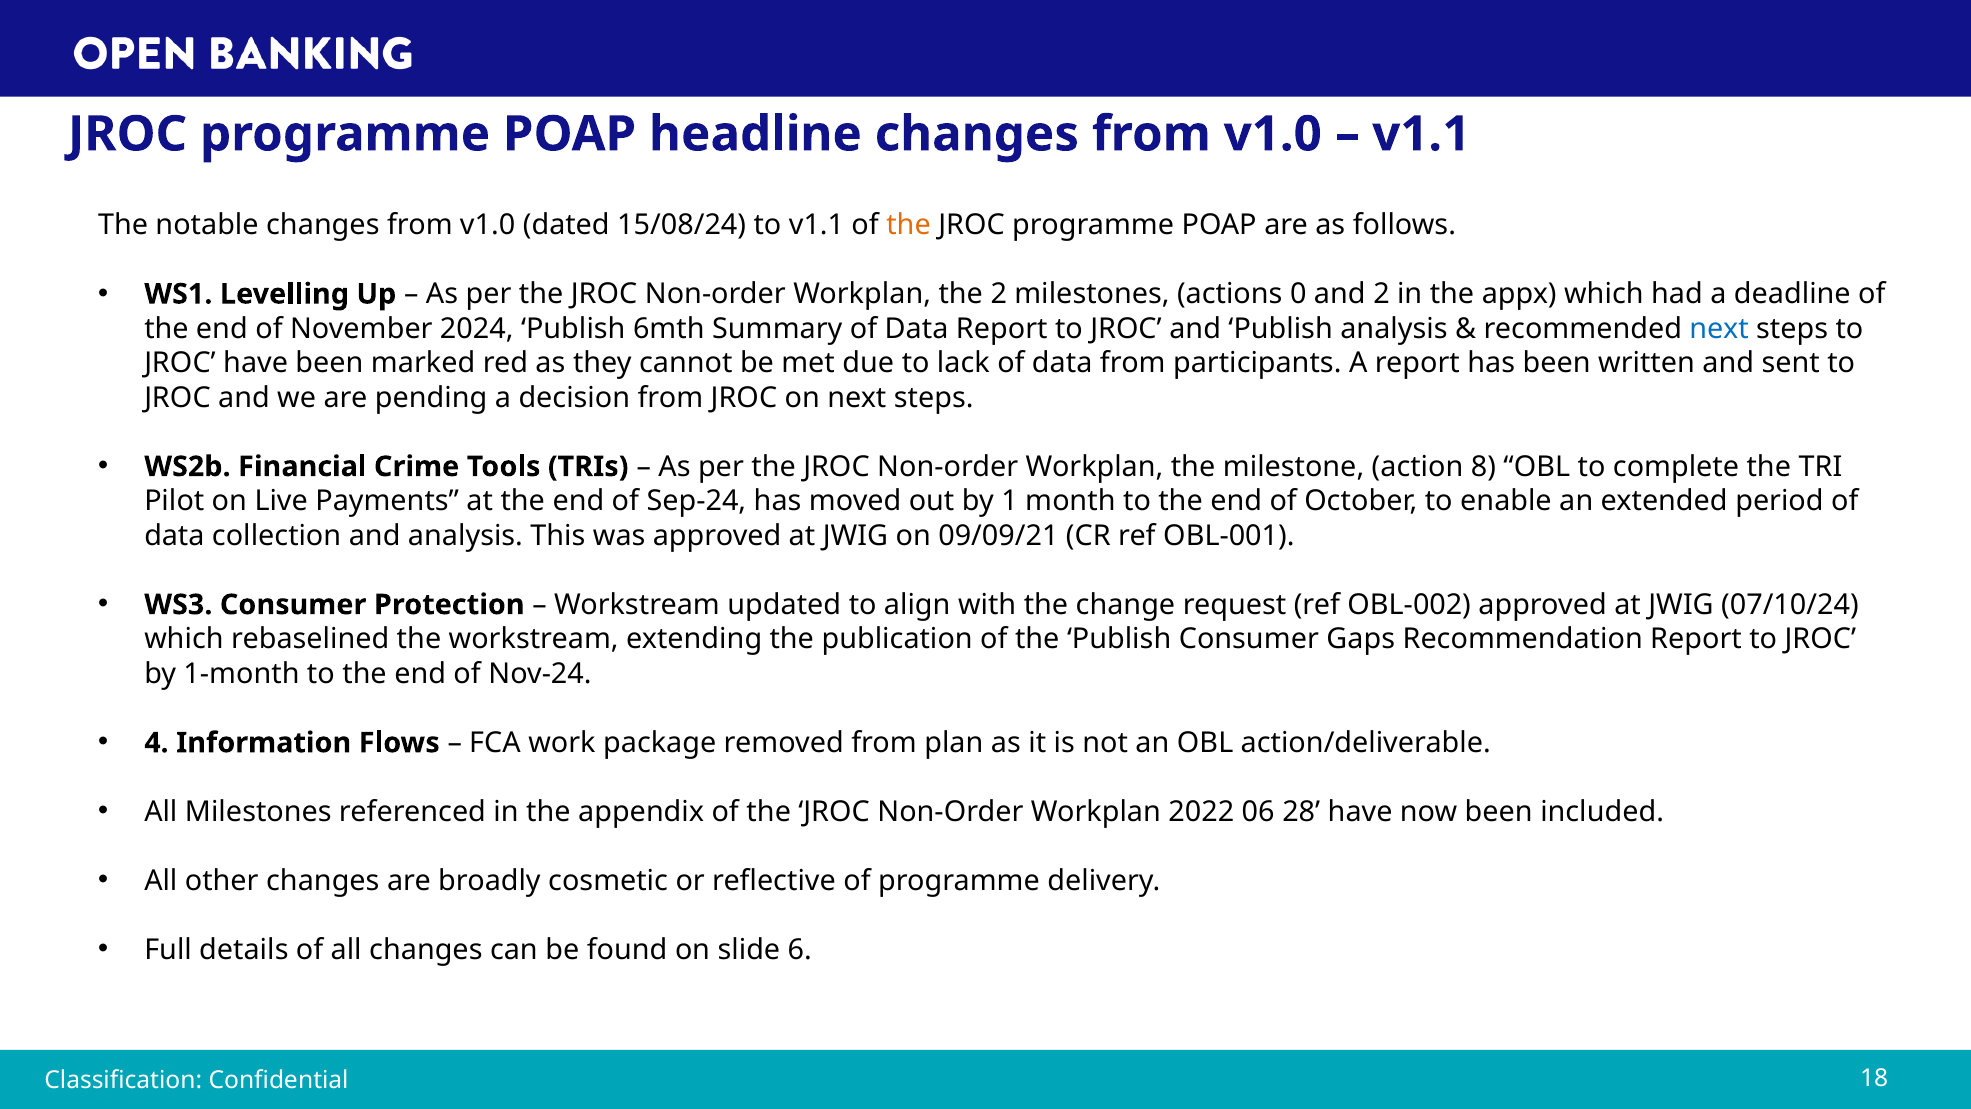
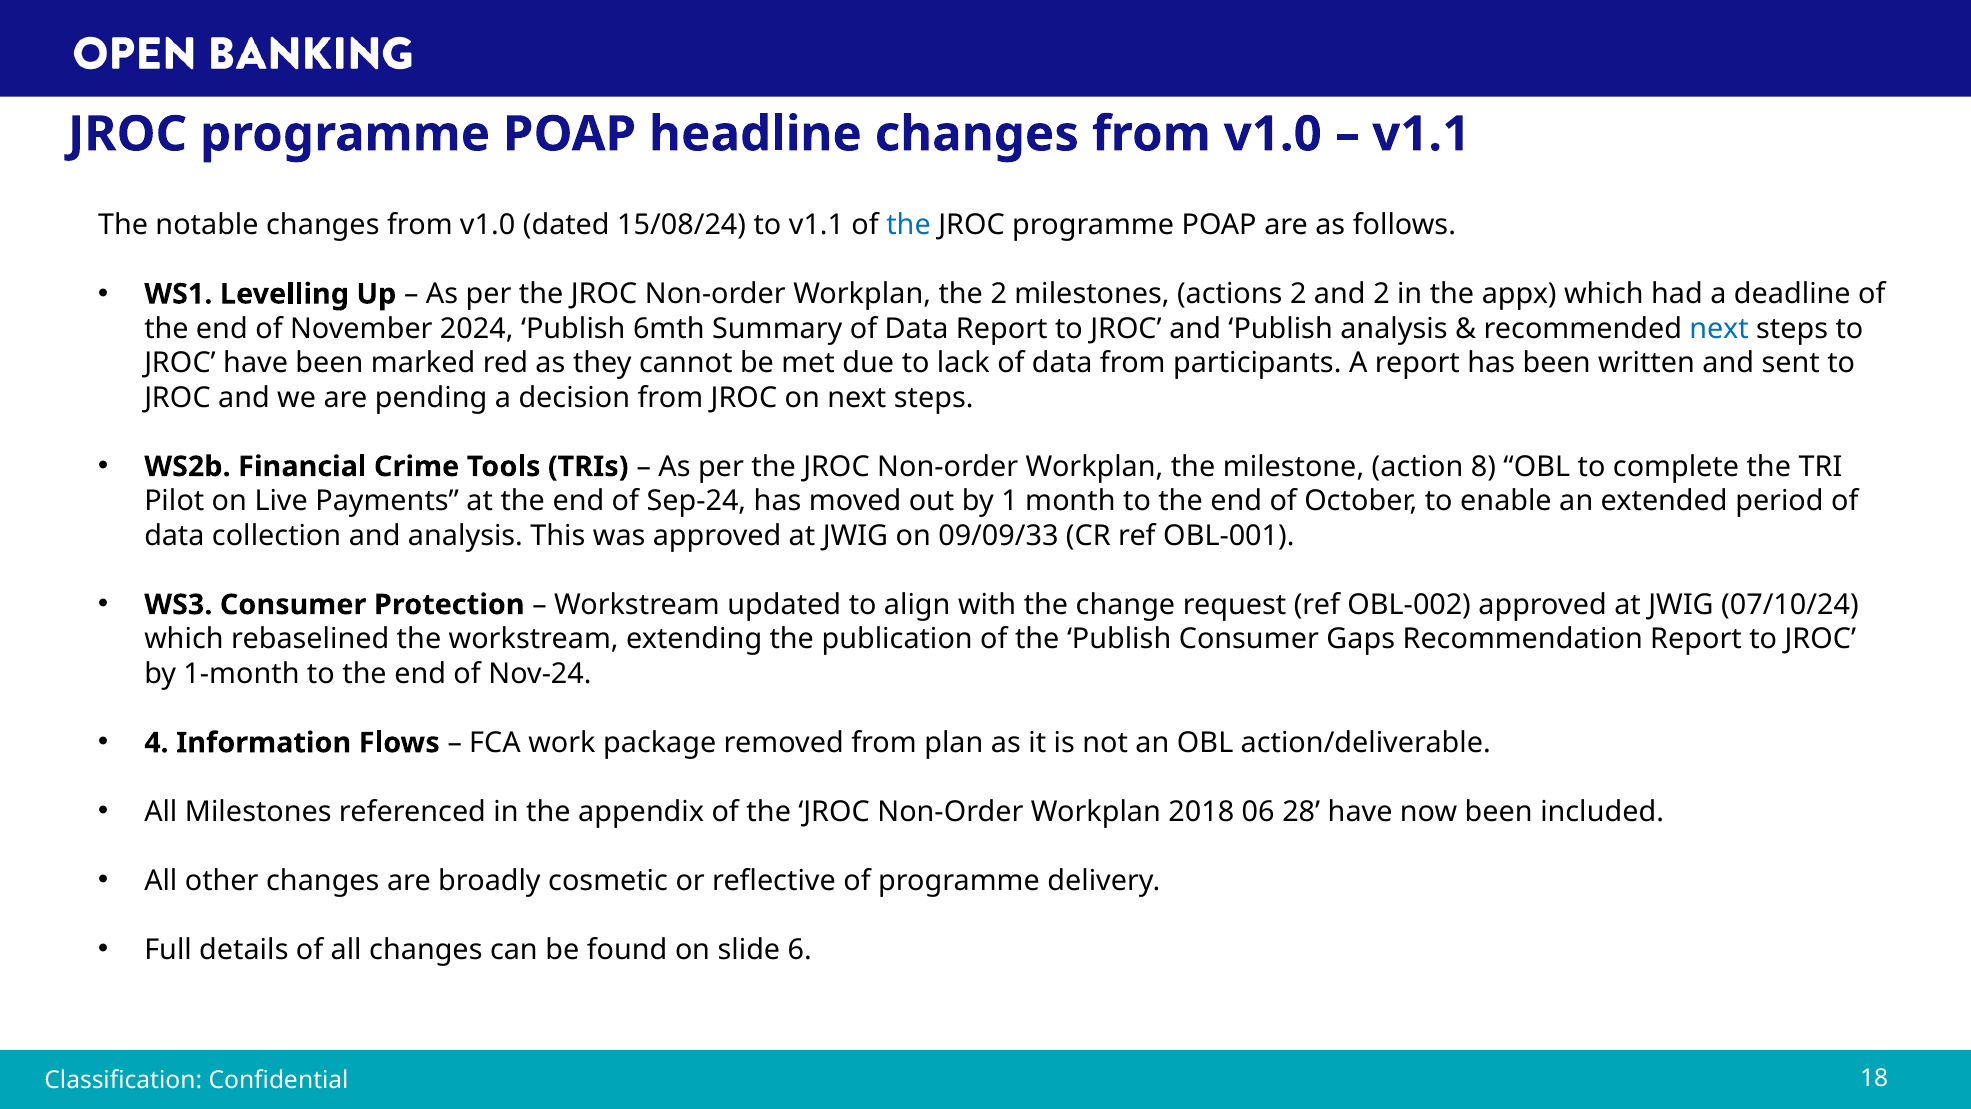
the at (909, 225) colour: orange -> blue
actions 0: 0 -> 2
09/09/21: 09/09/21 -> 09/09/33
2022: 2022 -> 2018
